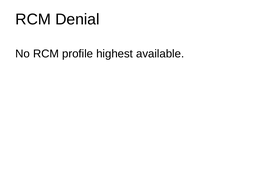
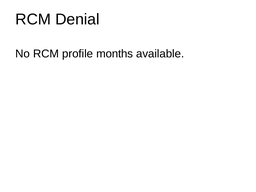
highest: highest -> months
